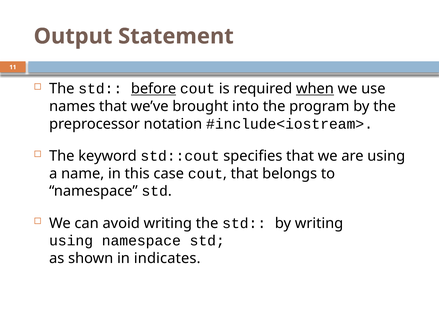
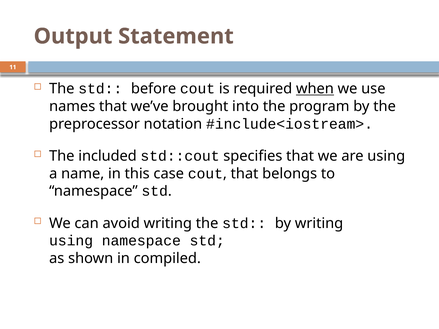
before underline: present -> none
keyword: keyword -> included
indicates: indicates -> compiled
